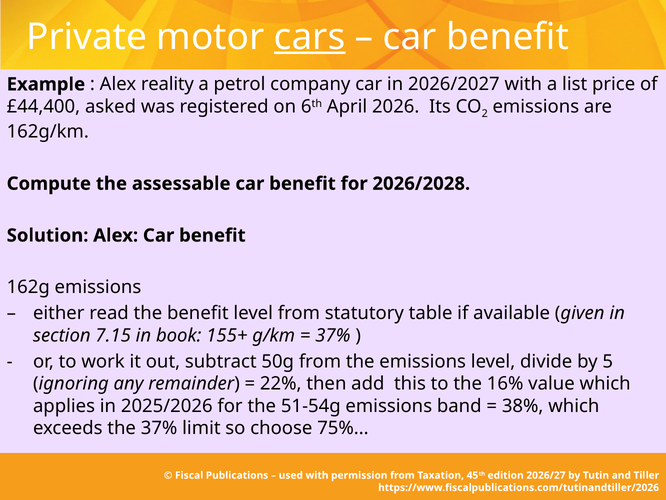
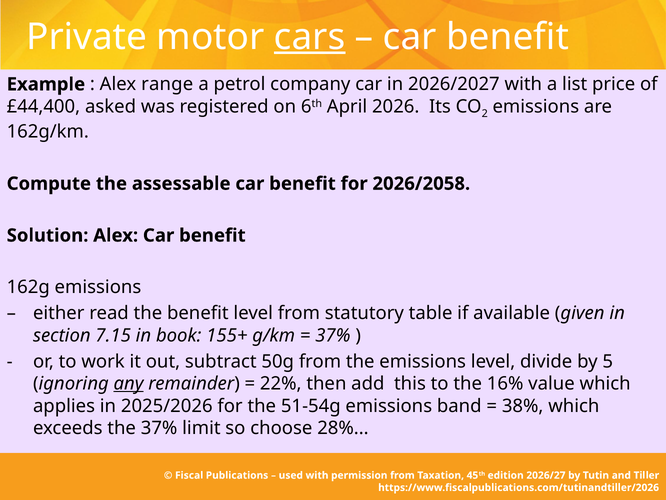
reality: reality -> range
2026/2028: 2026/2028 -> 2026/2058
any underline: none -> present
75%: 75% -> 28%
